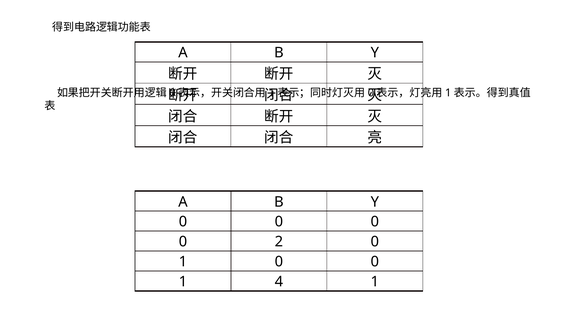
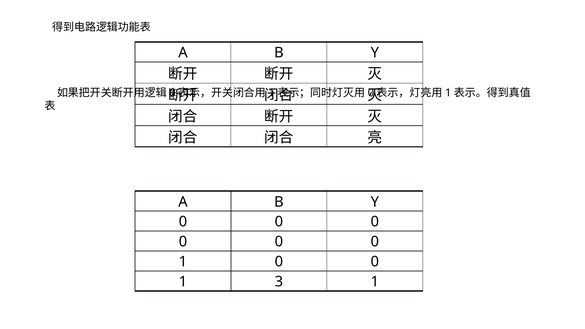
2 at (279, 242): 2 -> 0
4: 4 -> 3
